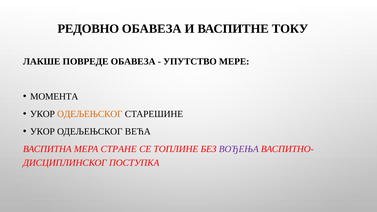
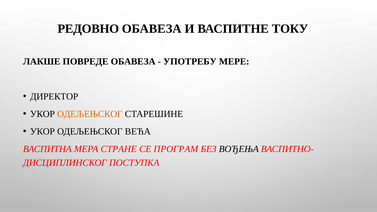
УПУТСТВО: УПУТСТВО -> УПОТРЕБУ
МОМЕНТА: МОМЕНТА -> ДИРЕКТОР
ТОПЛИНЕ: ТОПЛИНЕ -> ПРОГРАМ
ВОЂЕЊА colour: purple -> black
